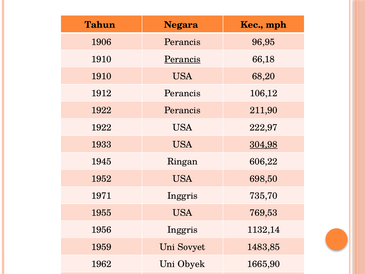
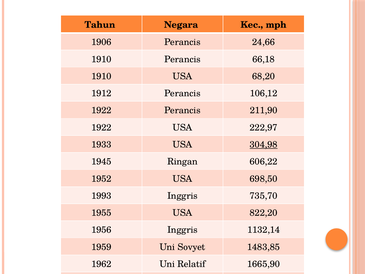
96,95: 96,95 -> 24,66
Perancis at (183, 59) underline: present -> none
1971: 1971 -> 1993
769,53: 769,53 -> 822,20
Obyek: Obyek -> Relatif
